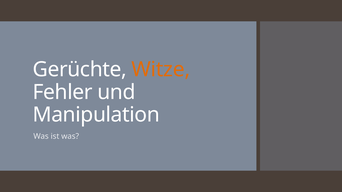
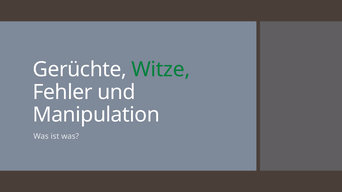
Witze colour: orange -> green
